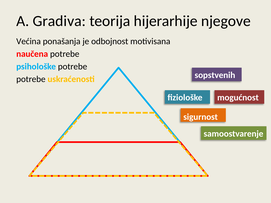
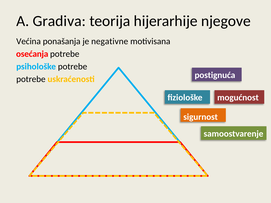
odbojnost: odbojnost -> negativne
naučena: naučena -> osećanja
sopstvenih: sopstvenih -> postignuća
